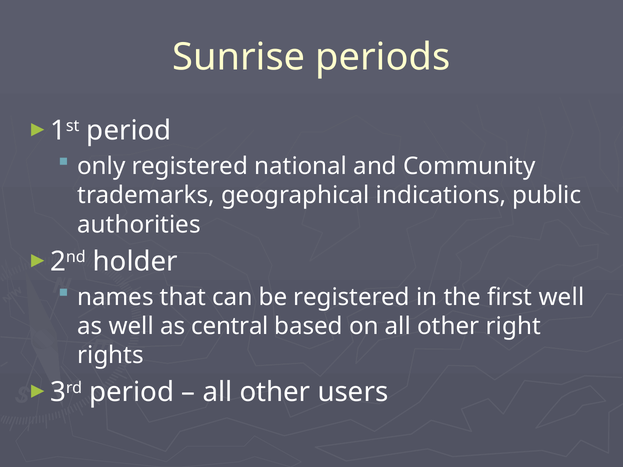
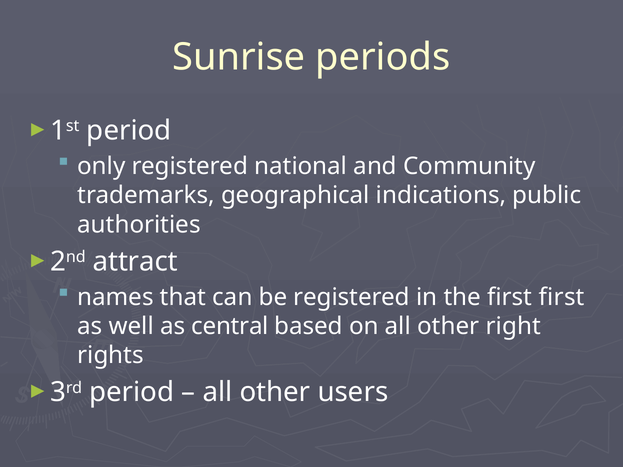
holder: holder -> attract
first well: well -> first
